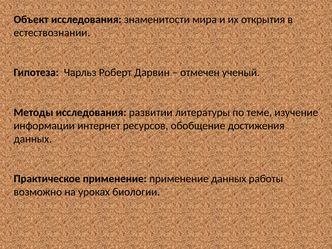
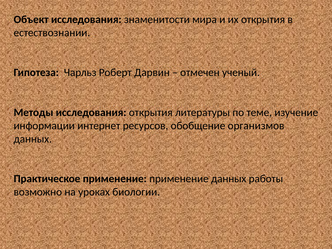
исследования развитии: развитии -> открытия
достижения: достижения -> организмов
